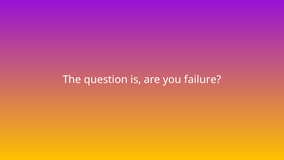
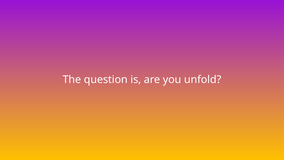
failure: failure -> unfold
